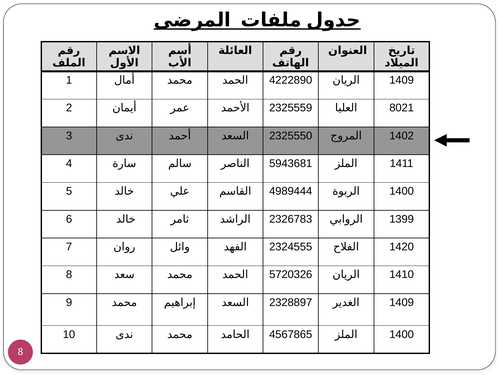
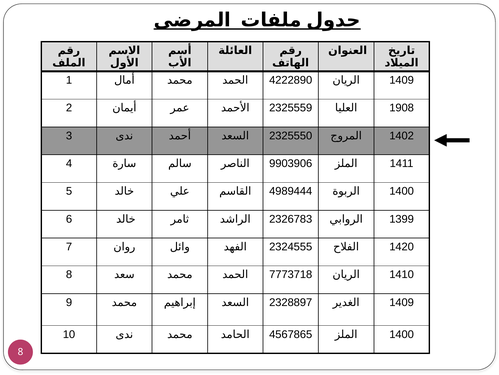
8021: 8021 -> 1908
5943681: 5943681 -> 9903906
5720326: 5720326 -> 7773718
